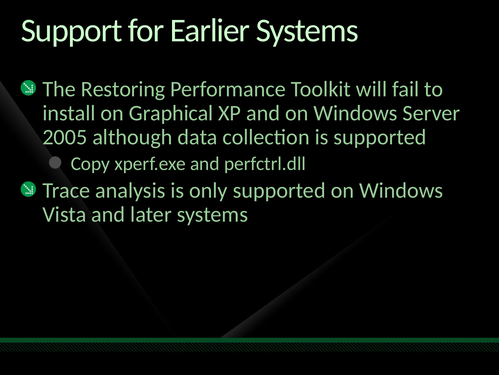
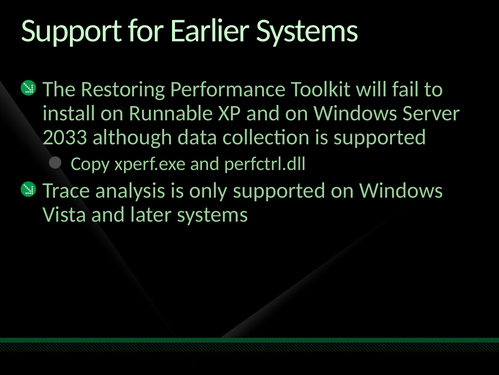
Graphical: Graphical -> Runnable
2005: 2005 -> 2033
